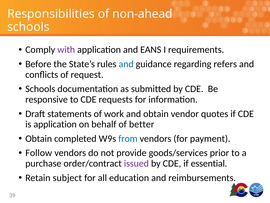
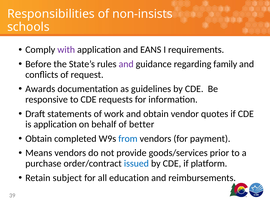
non-ahead: non-ahead -> non-insists
and at (126, 64) colour: blue -> purple
refers: refers -> family
Schools at (40, 89): Schools -> Awards
submitted: submitted -> guidelines
Follow: Follow -> Means
issued colour: purple -> blue
essential: essential -> platform
